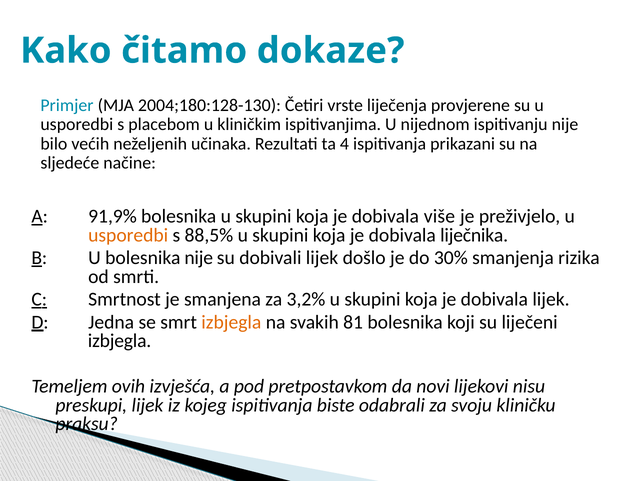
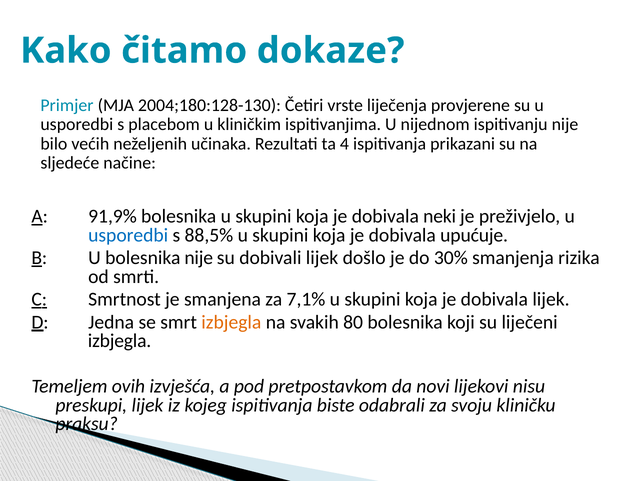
više: više -> neki
usporedbi at (128, 235) colour: orange -> blue
liječnika: liječnika -> upućuje
3,2%: 3,2% -> 7,1%
81: 81 -> 80
